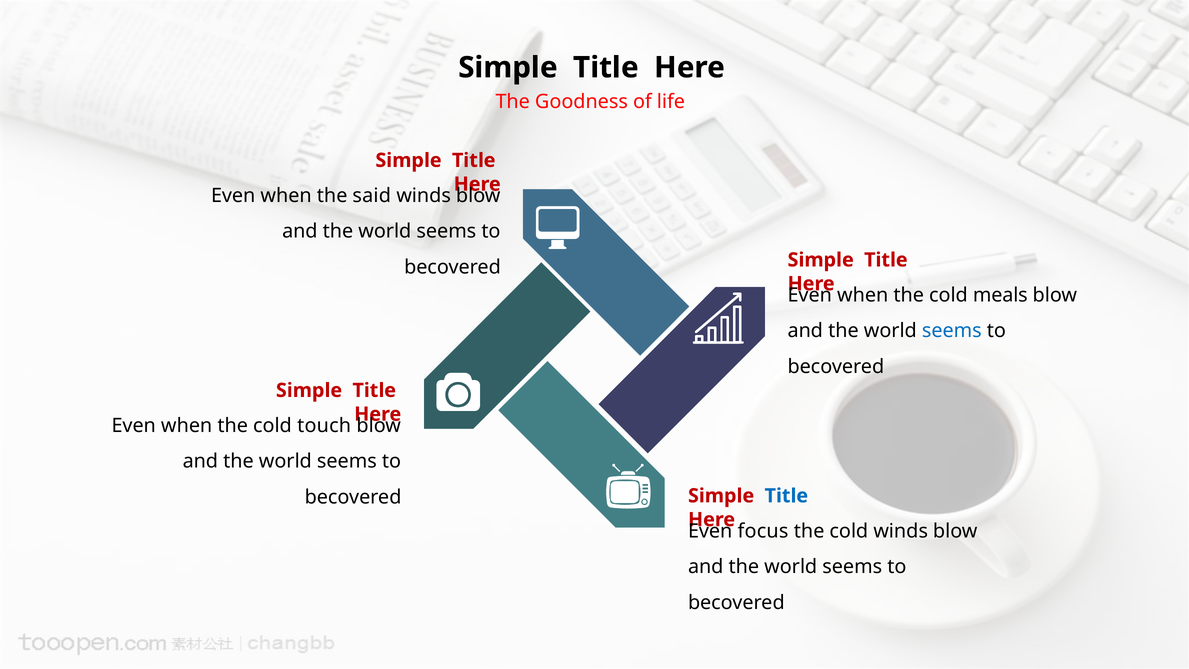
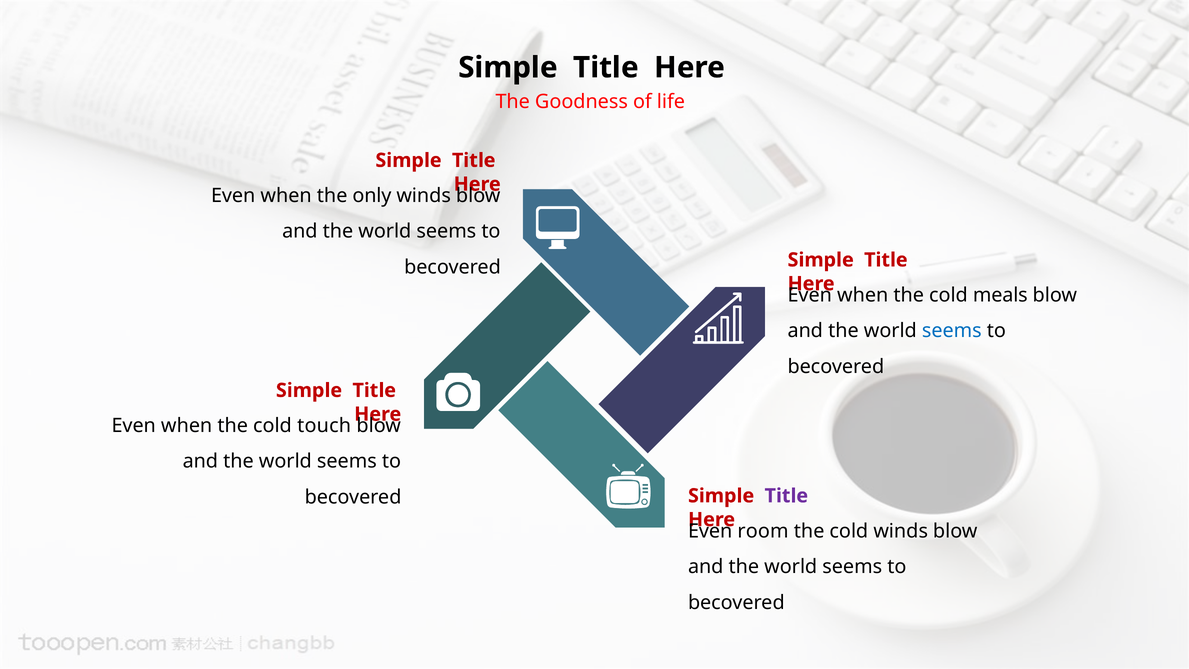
said: said -> only
Title at (786, 496) colour: blue -> purple
focus: focus -> room
